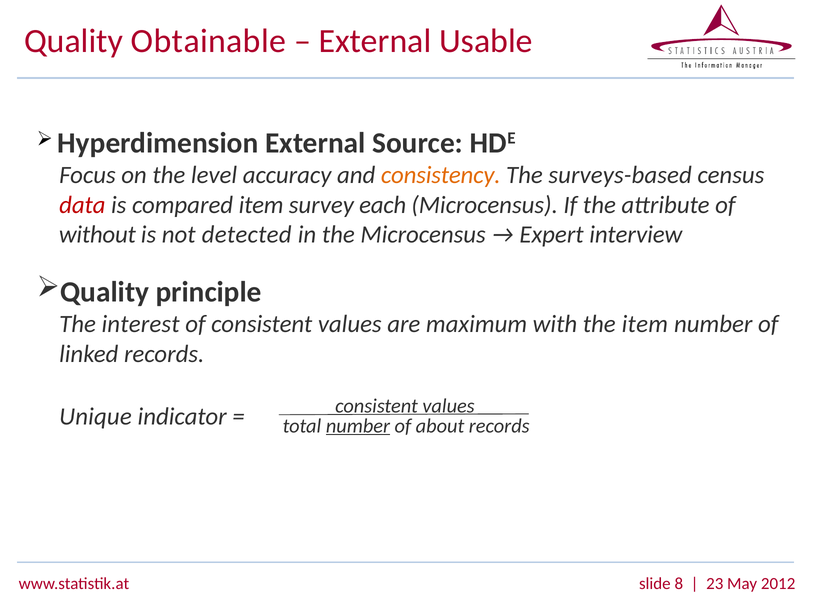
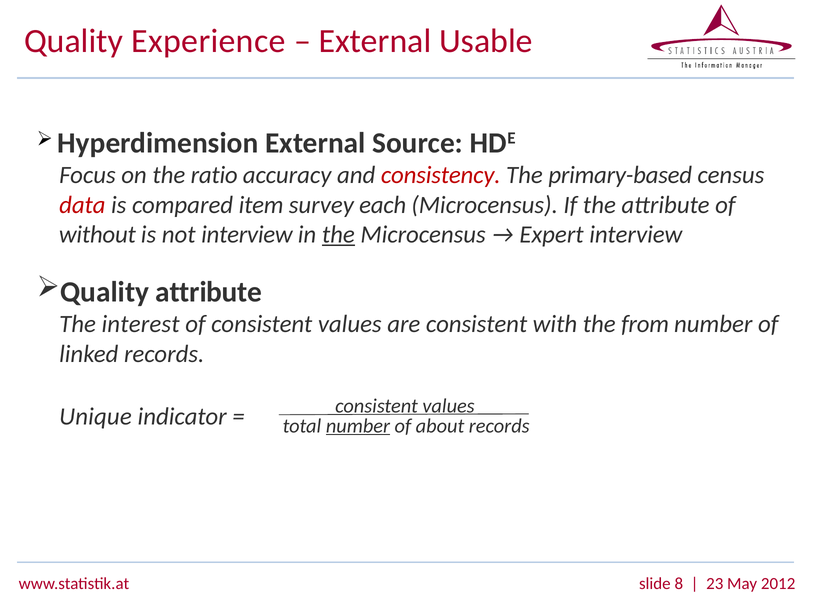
Obtainable: Obtainable -> Experience
level: level -> ratio
consistency colour: orange -> red
surveys-based: surveys-based -> primary-based
not detected: detected -> interview
the at (338, 235) underline: none -> present
Quality principle: principle -> attribute
are maximum: maximum -> consistent
the item: item -> from
